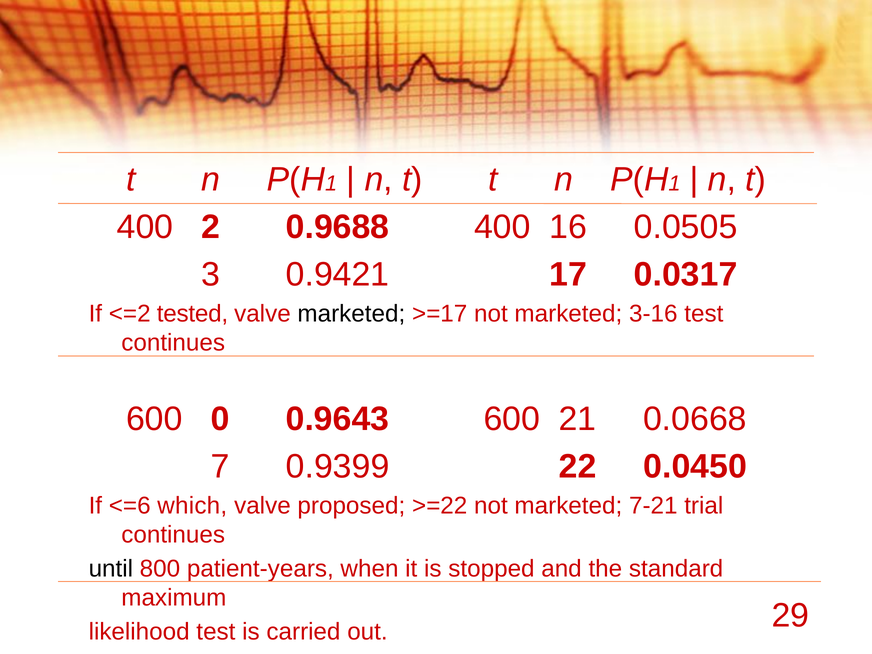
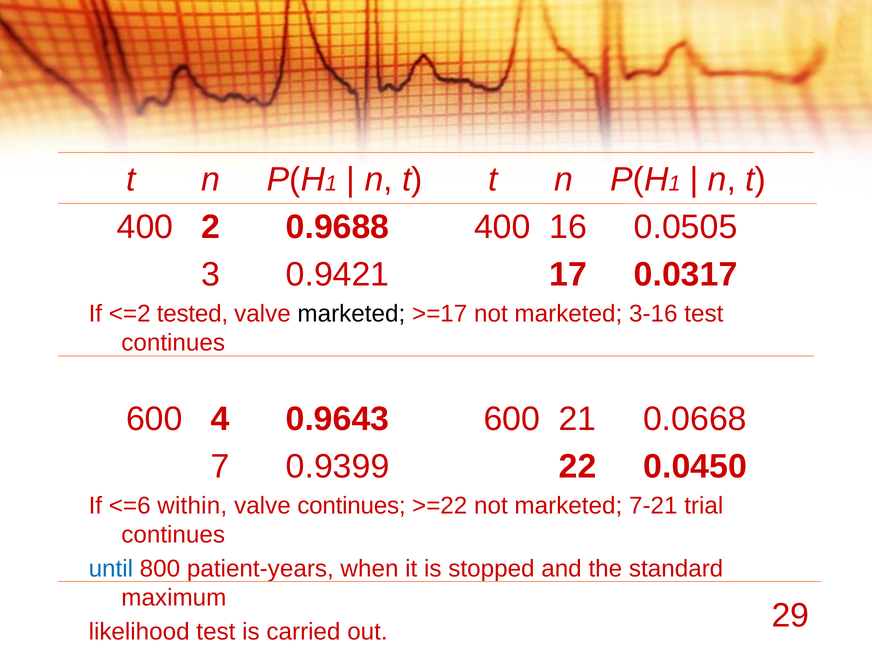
0: 0 -> 4
which: which -> within
valve proposed: proposed -> continues
until colour: black -> blue
